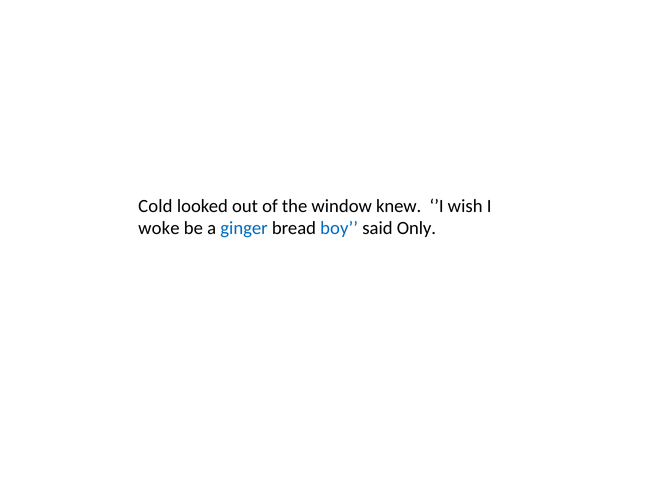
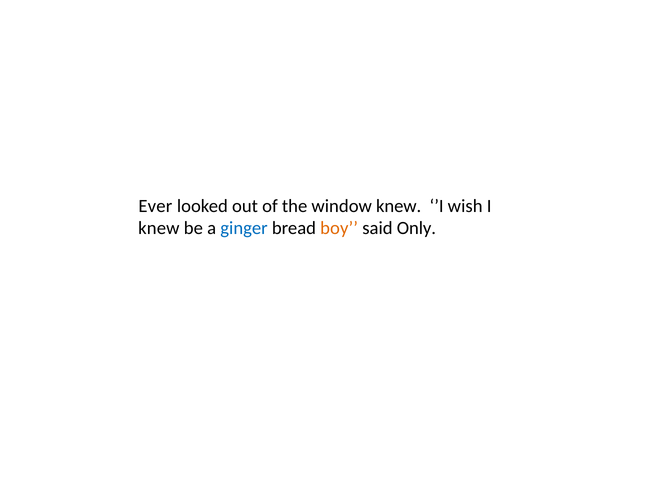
Cold: Cold -> Ever
woke at (159, 228): woke -> knew
boy colour: blue -> orange
